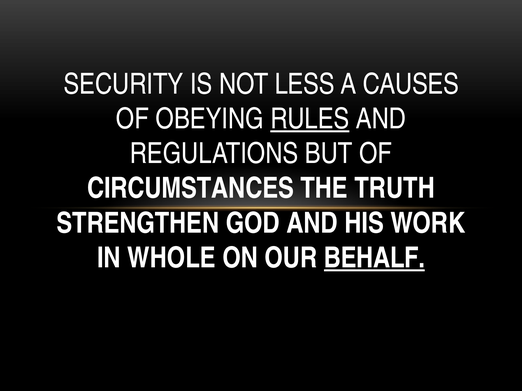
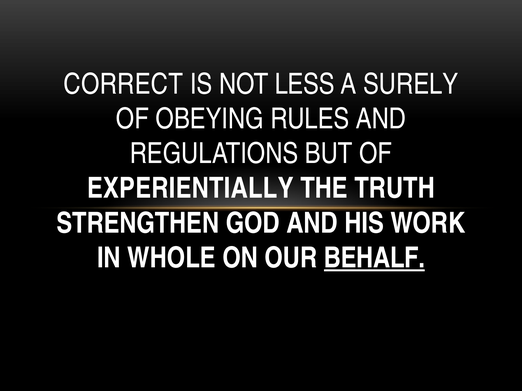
SECURITY: SECURITY -> CORRECT
CAUSES: CAUSES -> SURELY
RULES underline: present -> none
CIRCUMSTANCES: CIRCUMSTANCES -> EXPERIENTIALLY
